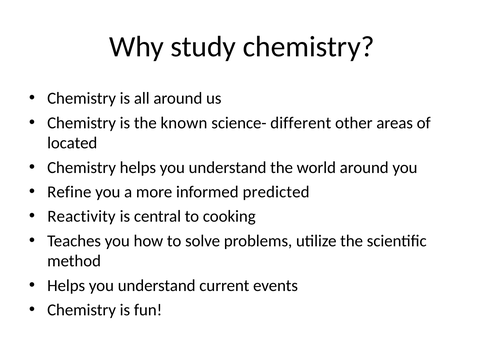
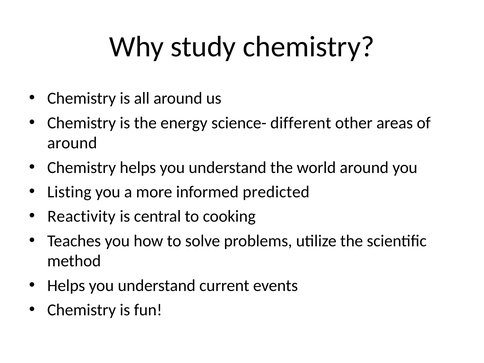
known: known -> energy
located at (72, 143): located -> around
Refine: Refine -> Listing
